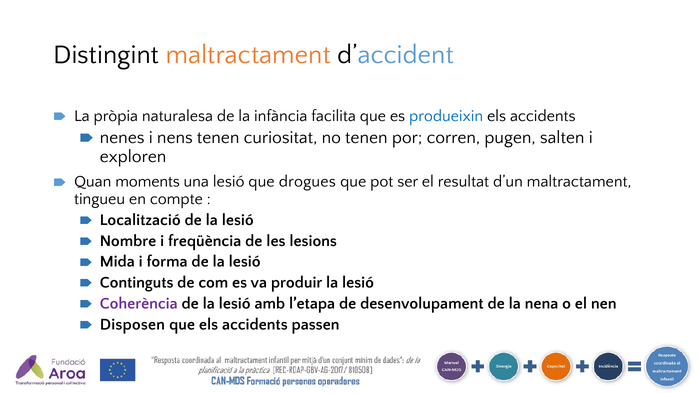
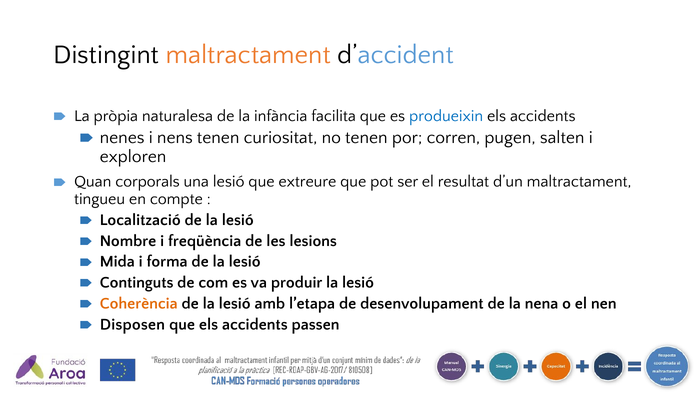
moments: moments -> corporals
drogues: drogues -> extreure
Coherència colour: purple -> orange
